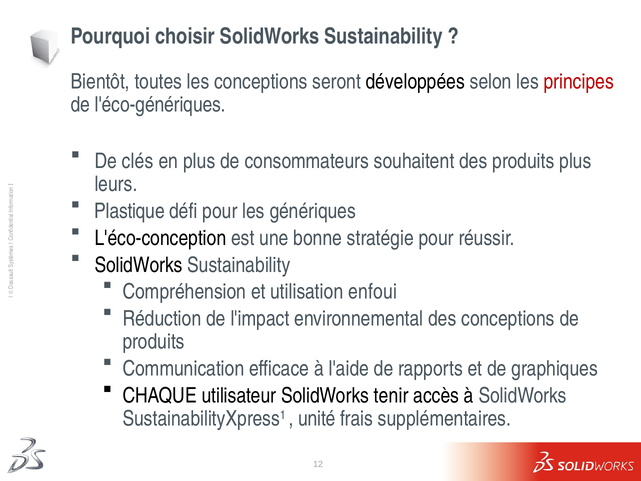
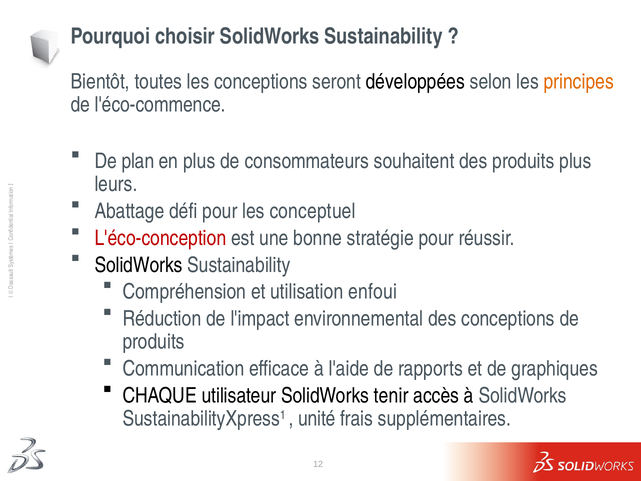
principes colour: red -> orange
l'éco-génériques: l'éco-génériques -> l'éco-commence
clés: clés -> plan
Plastique: Plastique -> Abattage
génériques: génériques -> conceptuel
L'éco-conception colour: black -> red
